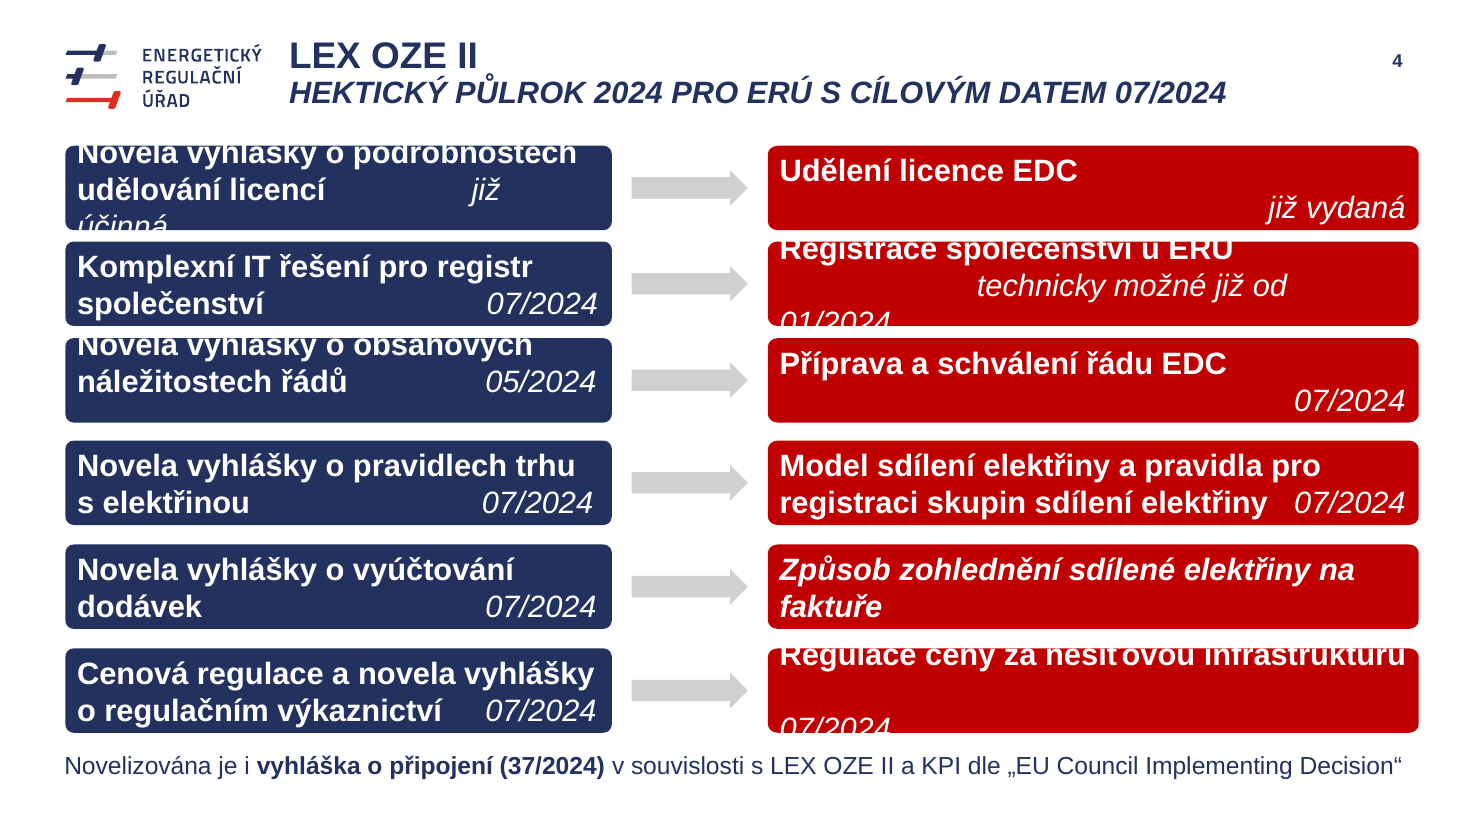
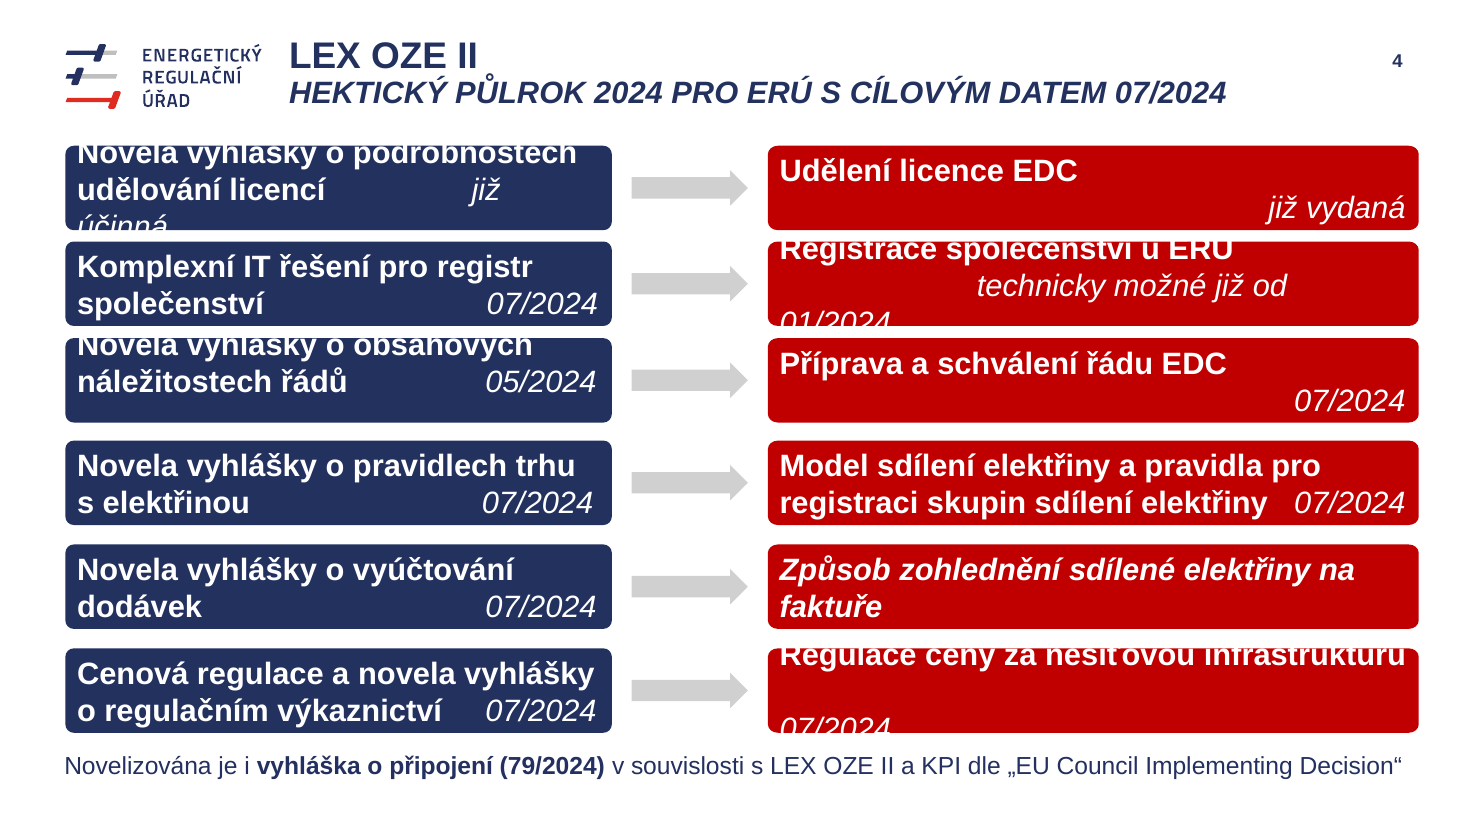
37/2024: 37/2024 -> 79/2024
